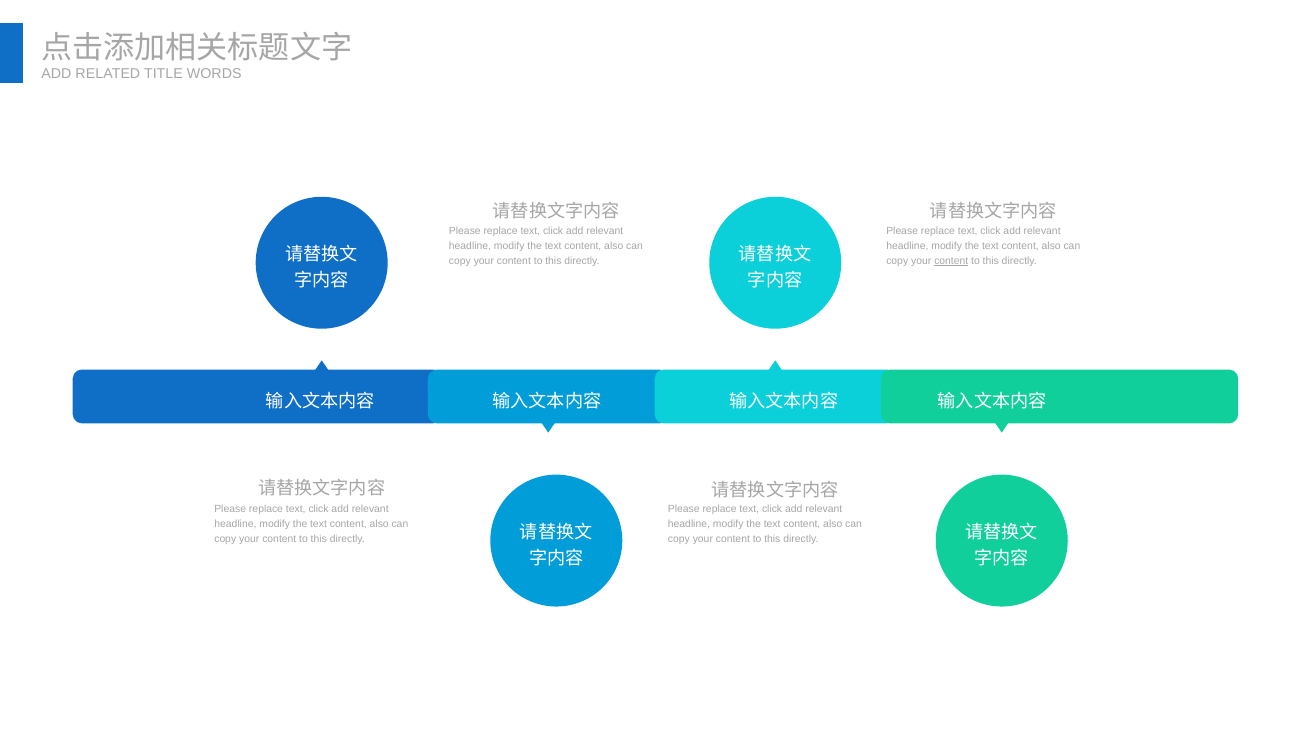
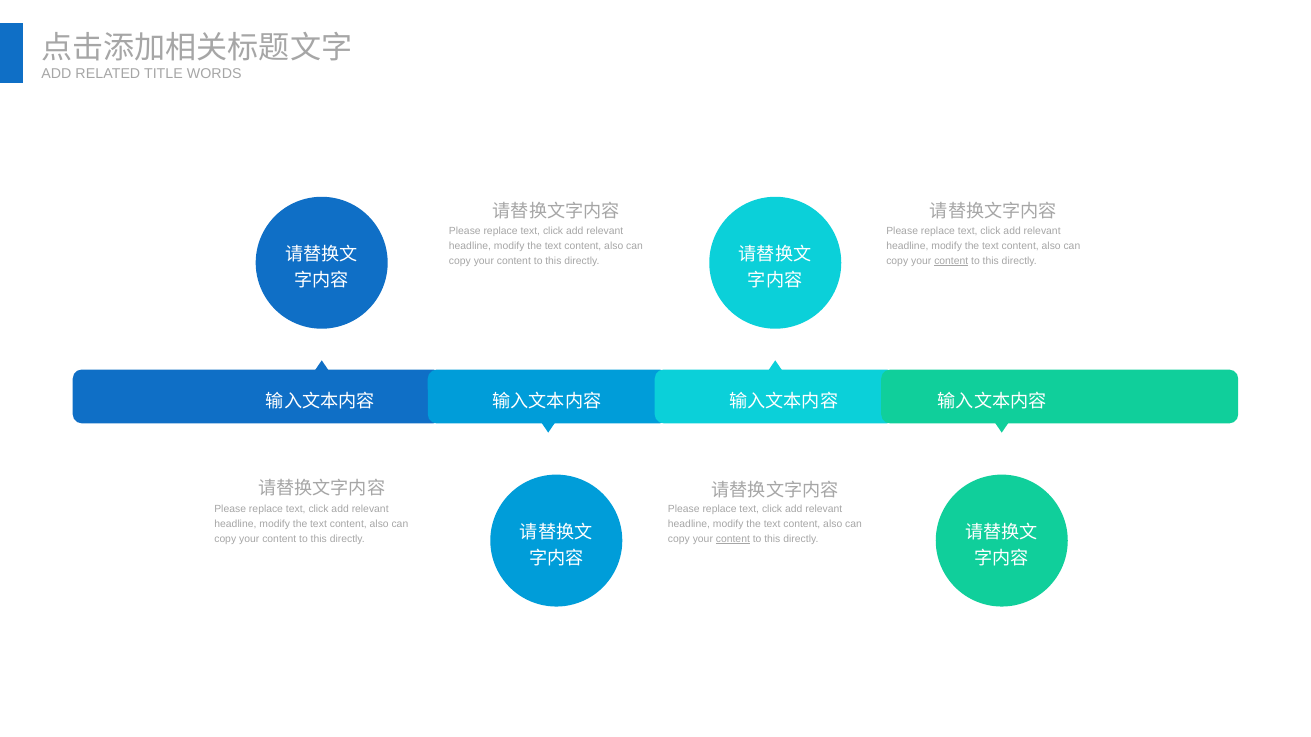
content at (733, 539) underline: none -> present
